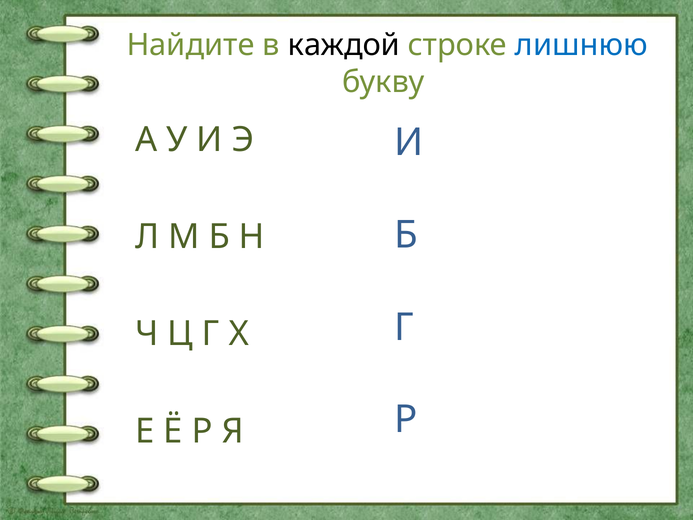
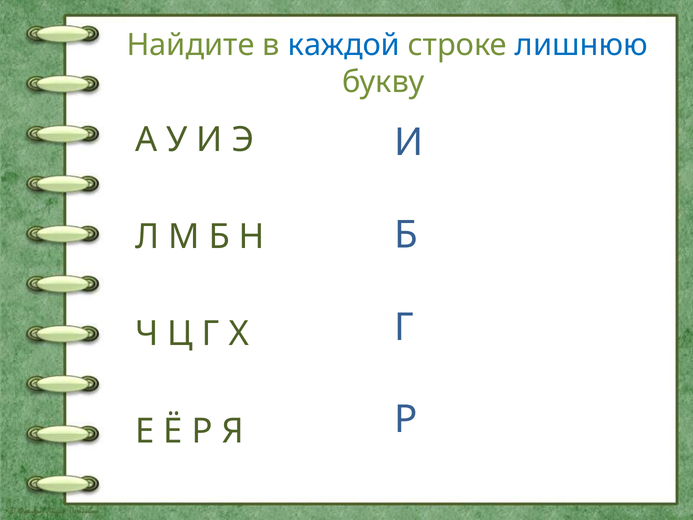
каждой colour: black -> blue
